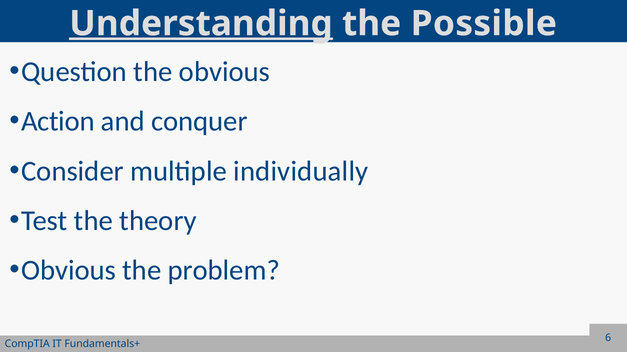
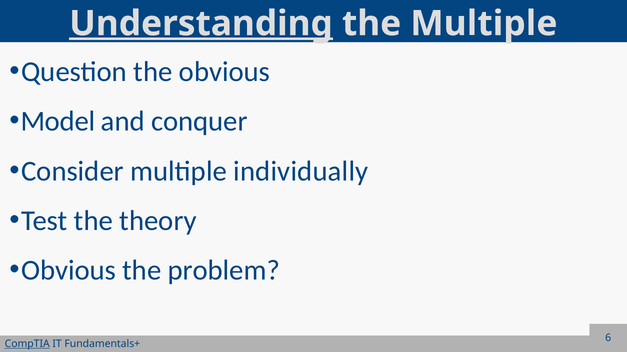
the Possible: Possible -> Multiple
Action: Action -> Model
CompTIA underline: none -> present
